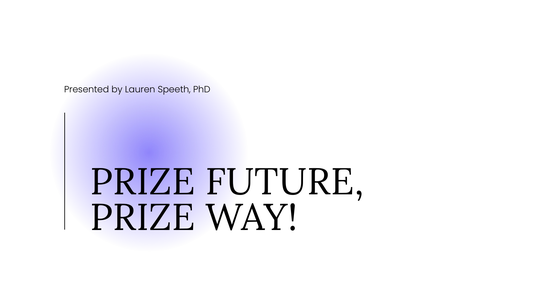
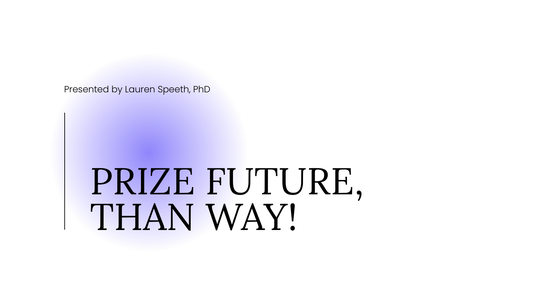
PRIZE at (143, 218): PRIZE -> THAN
